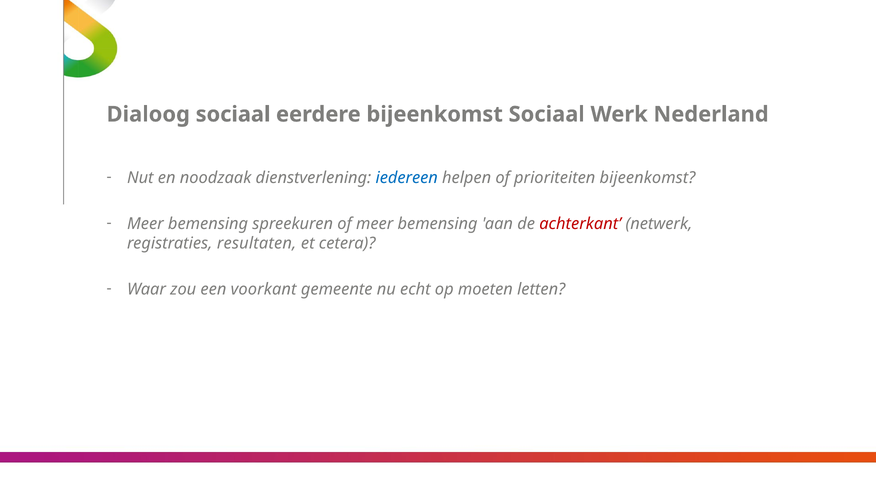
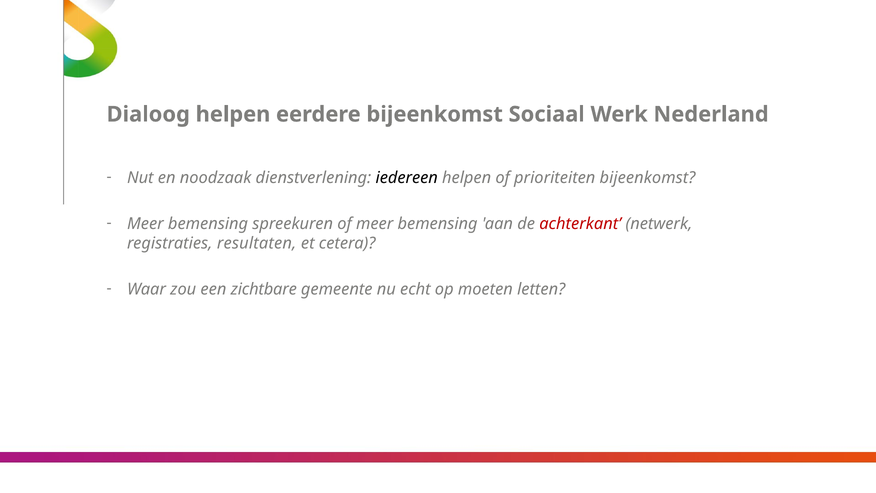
Dialoog sociaal: sociaal -> helpen
iedereen colour: blue -> black
voorkant: voorkant -> zichtbare
